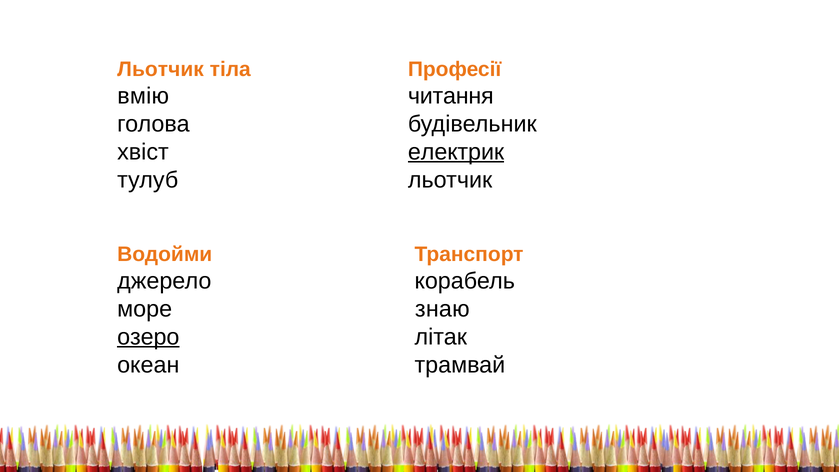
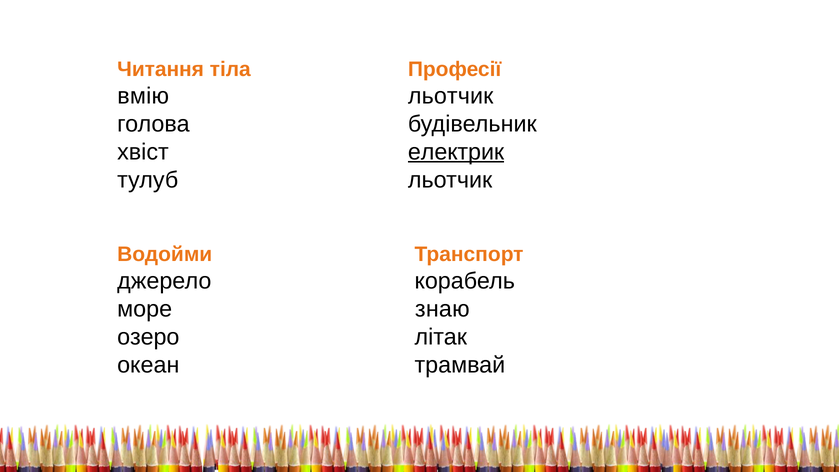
Льотчик at (161, 69): Льотчик -> Читання
читання at (451, 96): читання -> льотчик
озеро underline: present -> none
